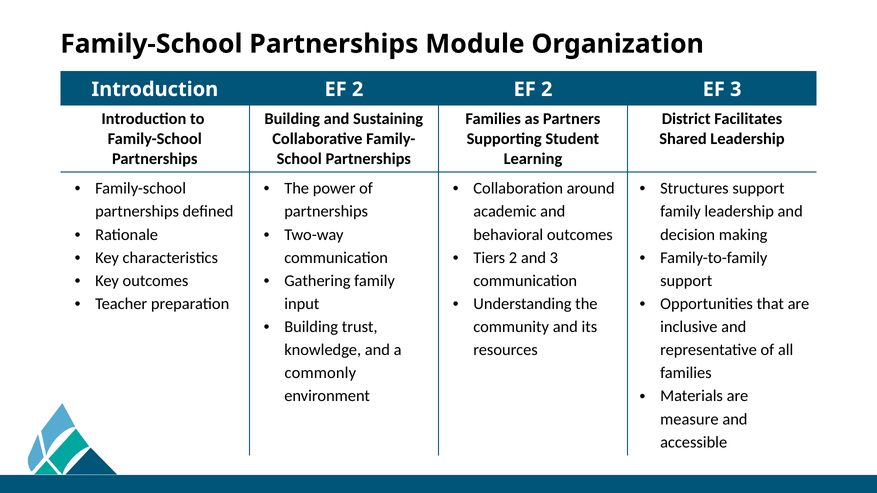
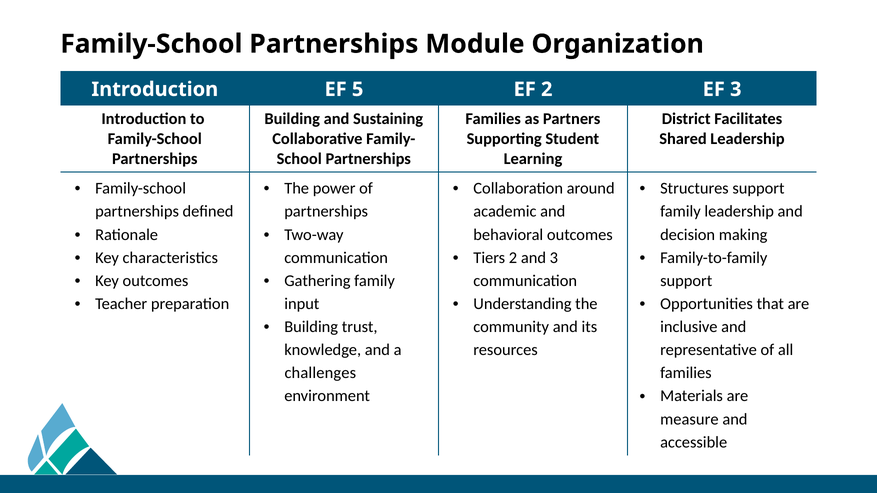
Introduction EF 2: 2 -> 5
commonly: commonly -> challenges
